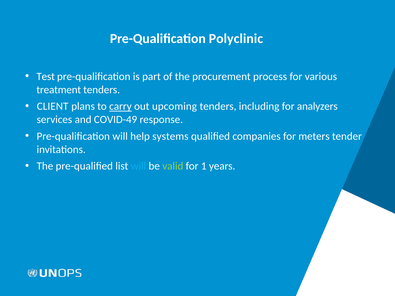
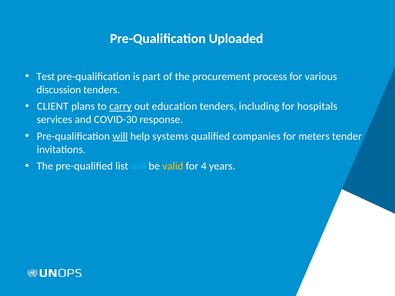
Polyclinic: Polyclinic -> Uploaded
treatment: treatment -> discussion
upcoming: upcoming -> education
analyzers: analyzers -> hospitals
COVID-49: COVID-49 -> COVID-30
will at (120, 136) underline: none -> present
valid colour: light green -> yellow
1: 1 -> 4
